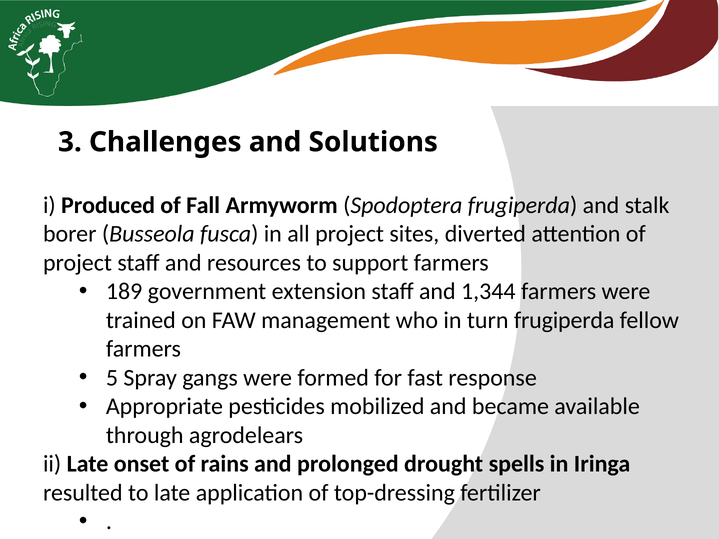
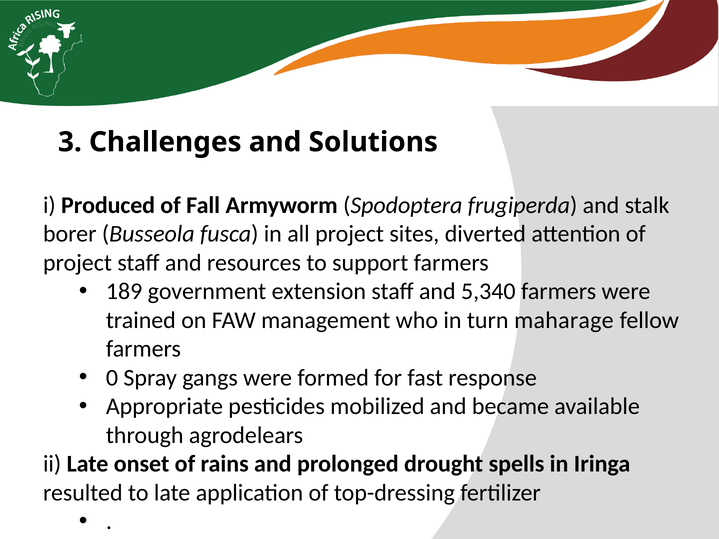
1,344: 1,344 -> 5,340
turn frugiperda: frugiperda -> maharage
5: 5 -> 0
